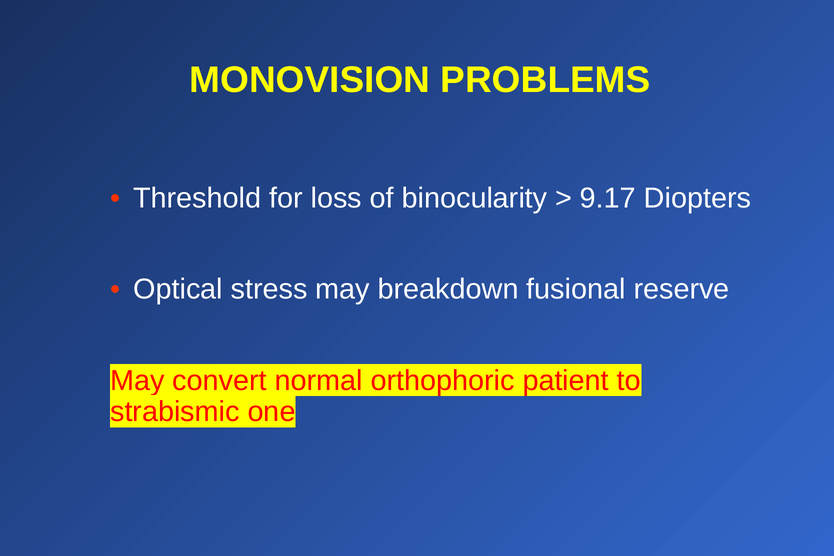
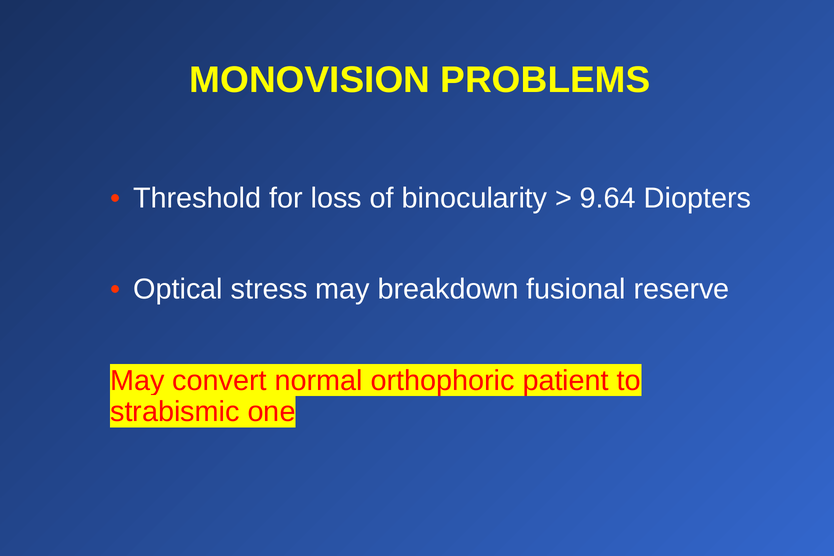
9.17: 9.17 -> 9.64
